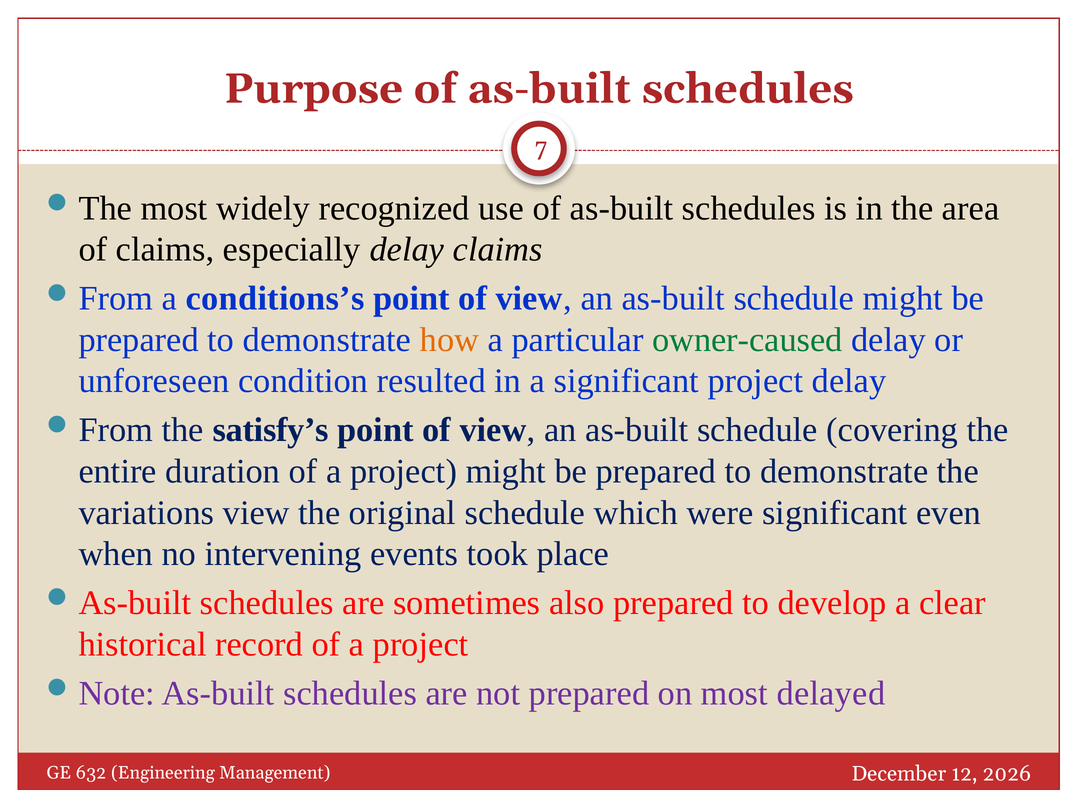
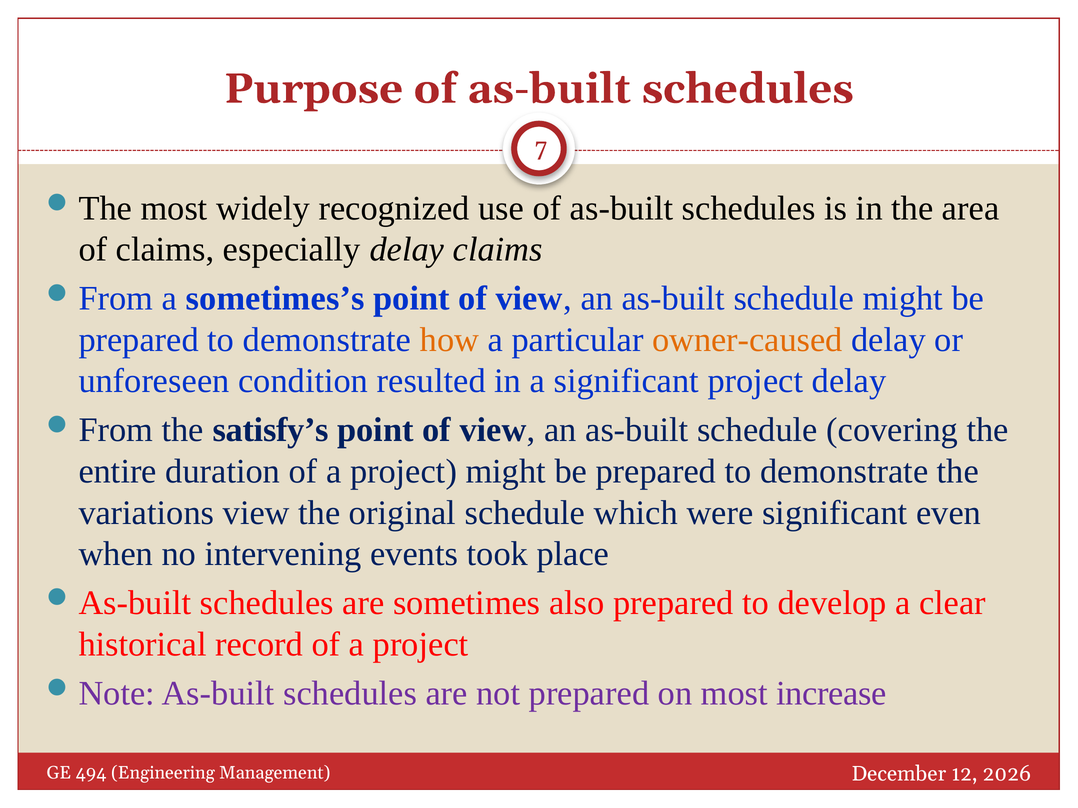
conditions’s: conditions’s -> sometimes’s
owner-caused colour: green -> orange
delayed: delayed -> increase
632: 632 -> 494
